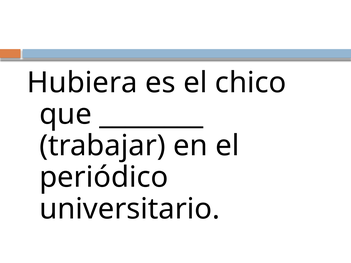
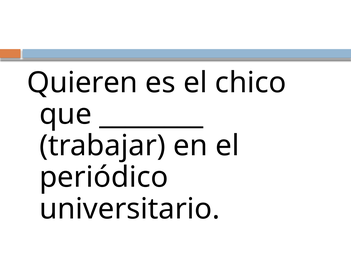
Hubiera: Hubiera -> Quieren
